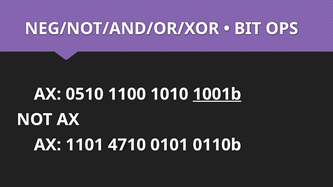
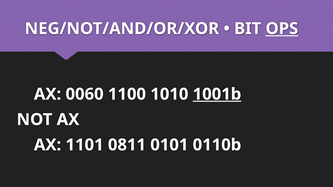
OPS underline: none -> present
0510: 0510 -> 0060
4710: 4710 -> 0811
